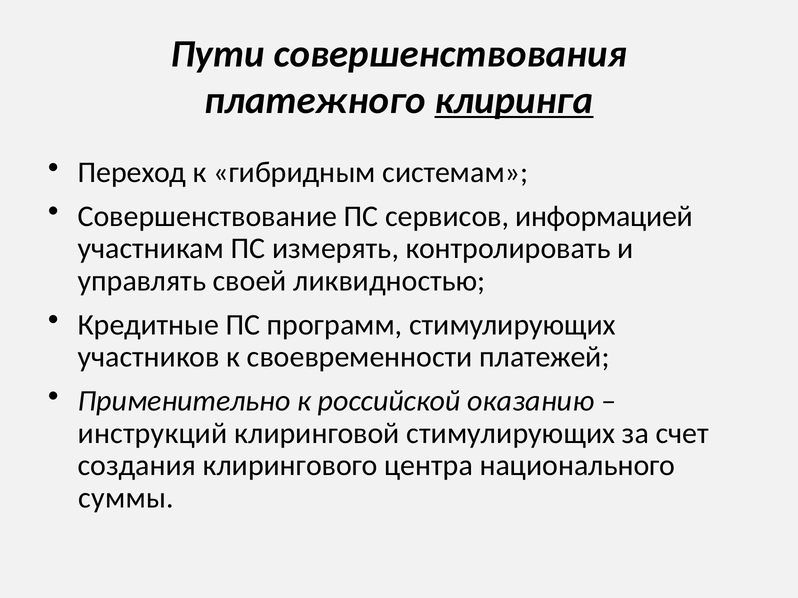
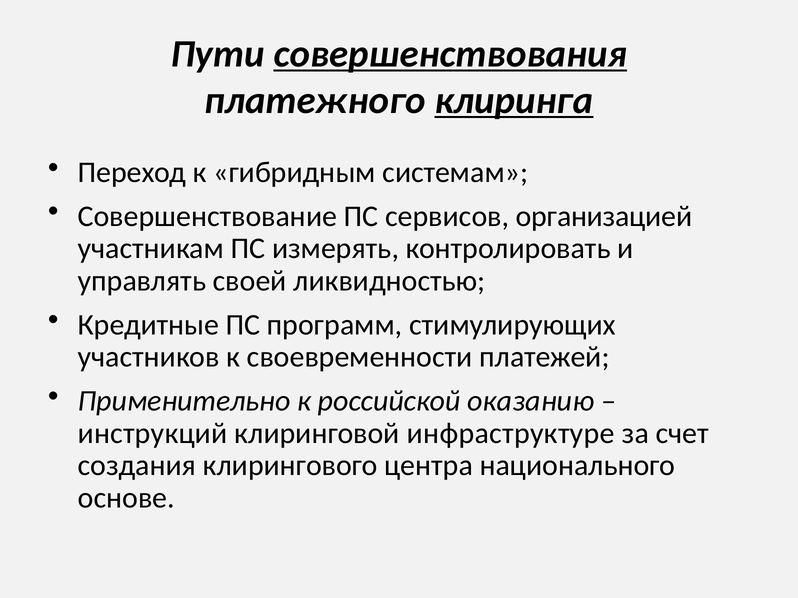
совершенствования underline: none -> present
информацией: информацией -> организацией
клиринговой стимулирующих: стимулирующих -> инфраструктуре
суммы: суммы -> основе
